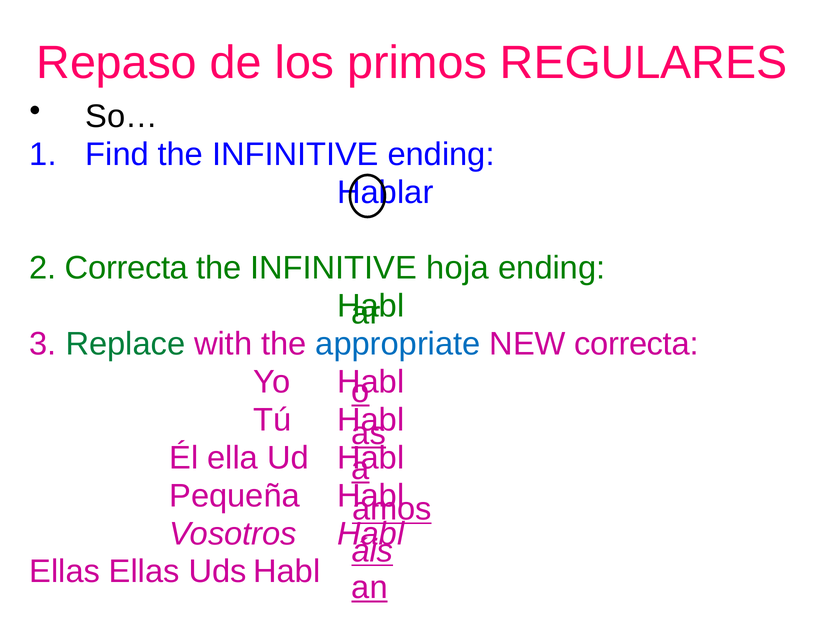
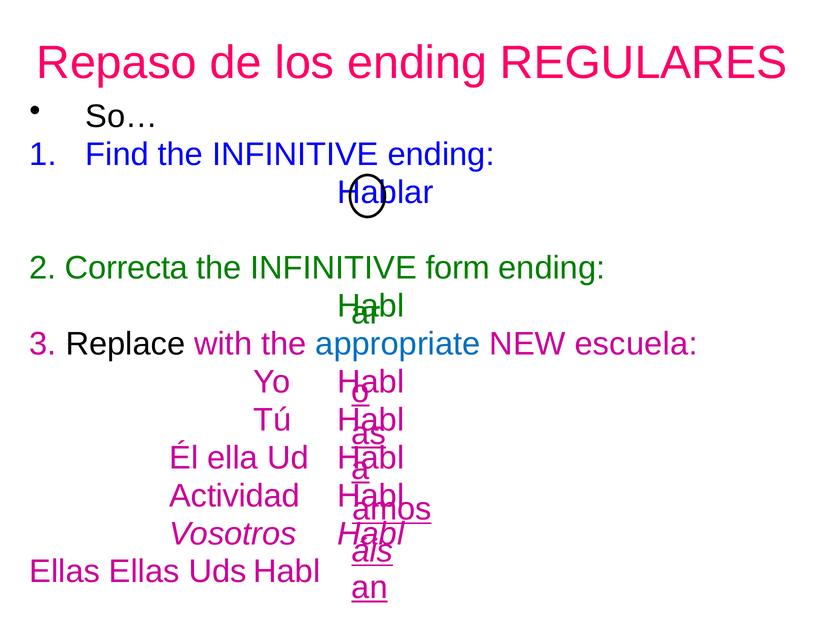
los primos: primos -> ending
hoja: hoja -> form
Replace colour: green -> black
NEW correcta: correcta -> escuela
Pequeña: Pequeña -> Actividad
